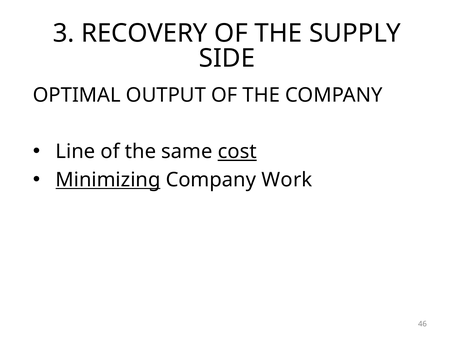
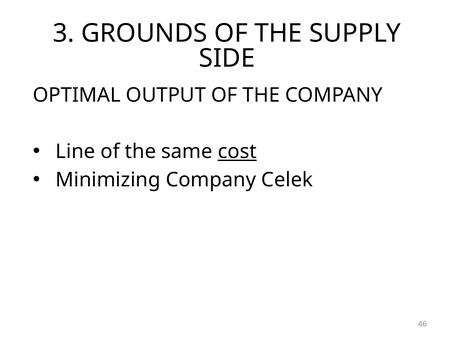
RECOVERY: RECOVERY -> GROUNDS
Minimizing underline: present -> none
Work: Work -> Celek
